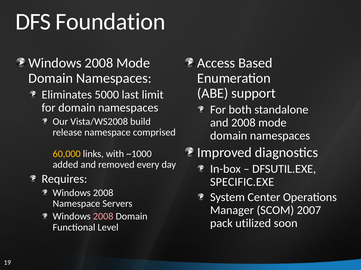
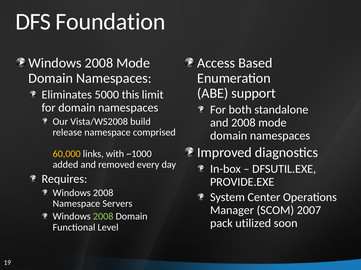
last: last -> this
SPECIFIC.EXE: SPECIFIC.EXE -> PROVIDE.EXE
2008 at (103, 217) colour: pink -> light green
